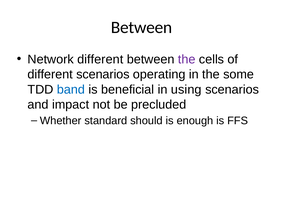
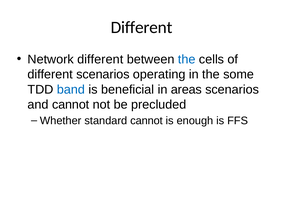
Between at (142, 27): Between -> Different
the at (187, 59) colour: purple -> blue
using: using -> areas
and impact: impact -> cannot
standard should: should -> cannot
